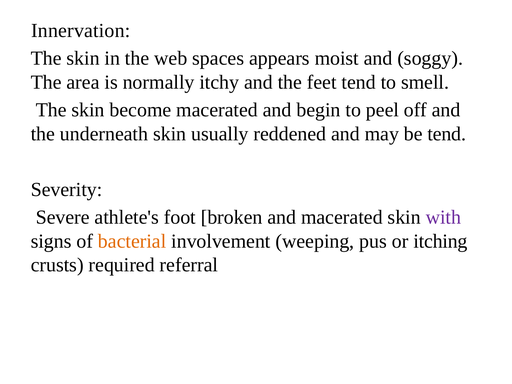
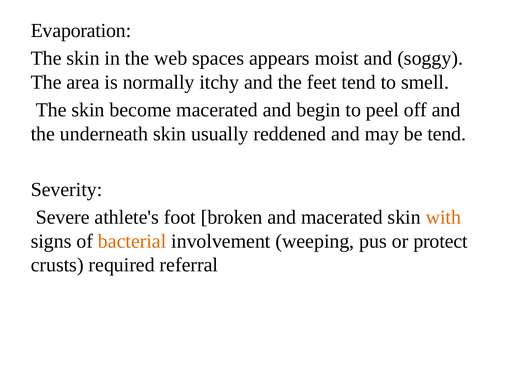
Innervation: Innervation -> Evaporation
with colour: purple -> orange
itching: itching -> protect
